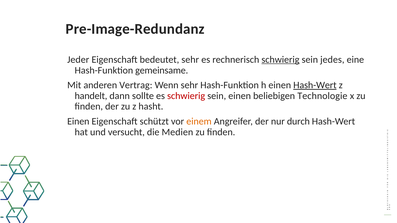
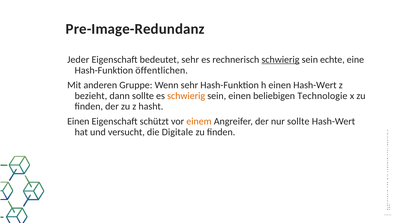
jedes: jedes -> echte
gemeinsame: gemeinsame -> öffentlichen
Vertrag: Vertrag -> Gruppe
Hash-Wert at (315, 85) underline: present -> none
handelt: handelt -> bezieht
schwierig at (186, 96) colour: red -> orange
nur durch: durch -> sollte
Medien: Medien -> Digitale
